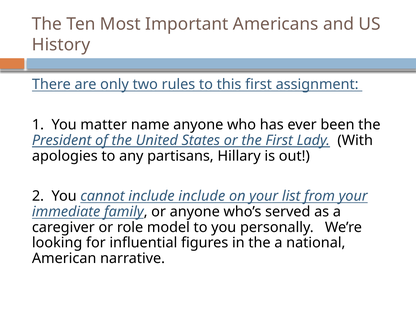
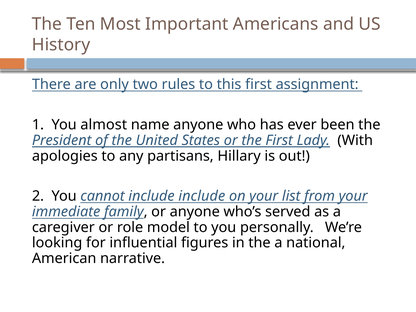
matter: matter -> almost
